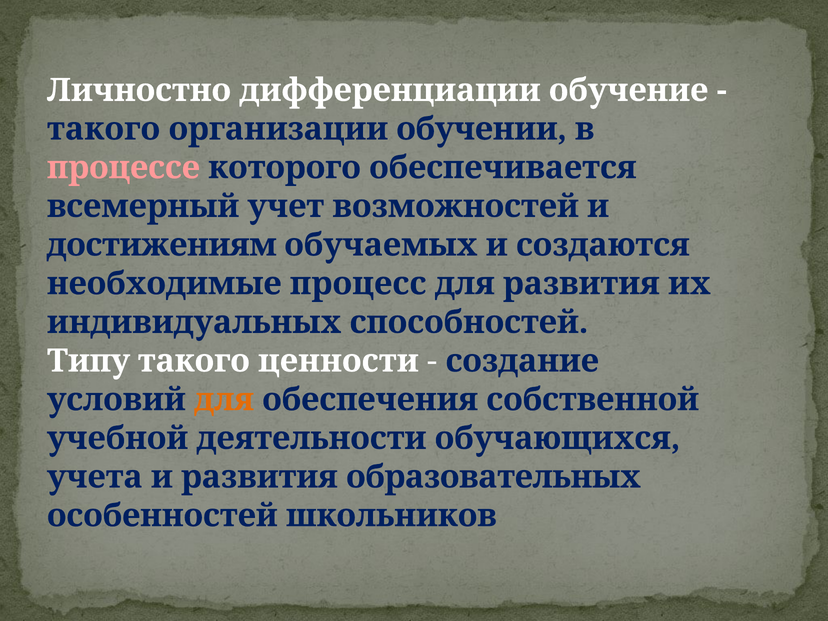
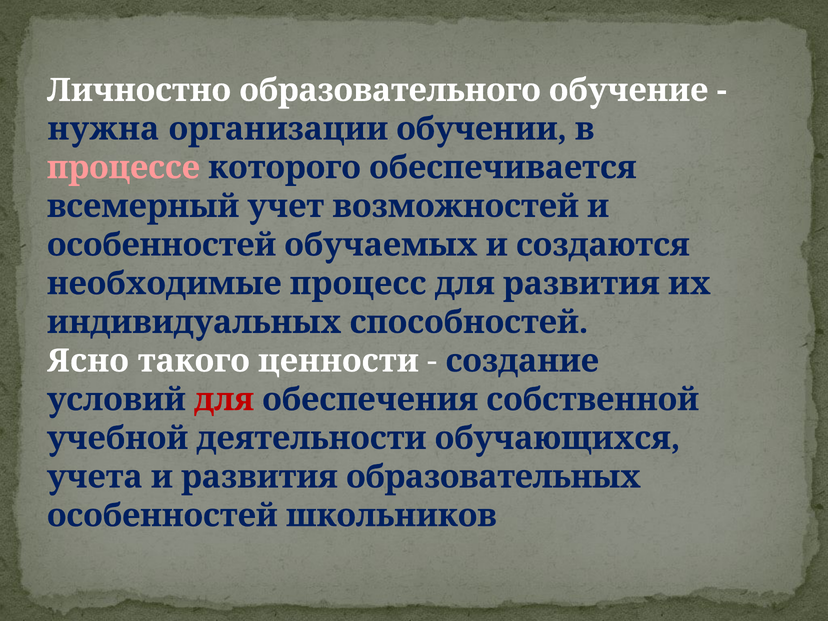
дифференциации: дифференциации -> образовательного
такого at (104, 129): такого -> нужна
достижениям at (162, 245): достижениям -> особенностей
Типу: Типу -> Ясно
для at (224, 400) colour: orange -> red
